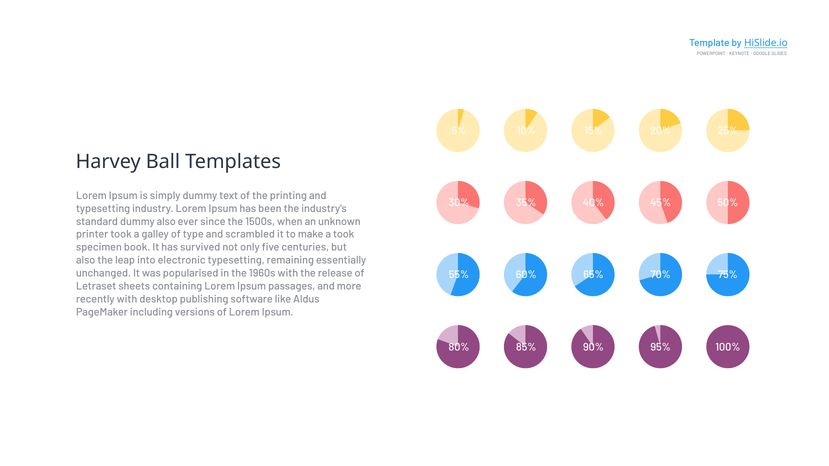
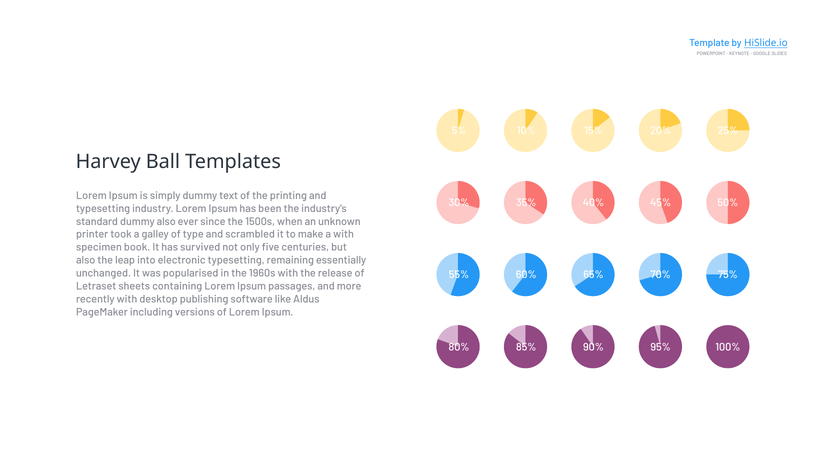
a took: took -> with
